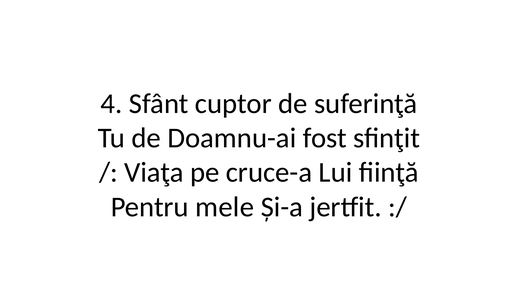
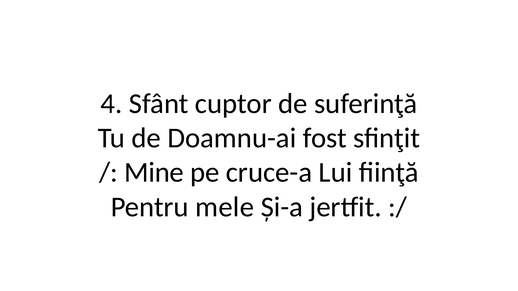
Viaţa: Viaţa -> Mine
